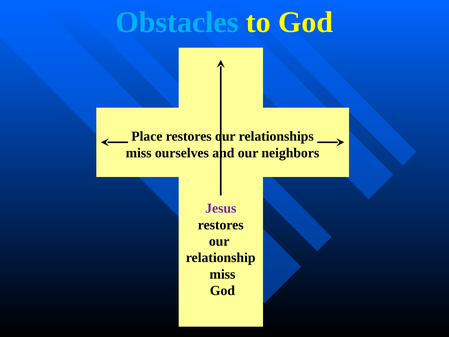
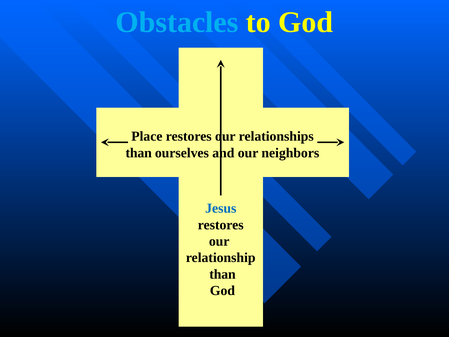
miss at (139, 153): miss -> than
Jesus colour: purple -> blue
miss at (222, 274): miss -> than
